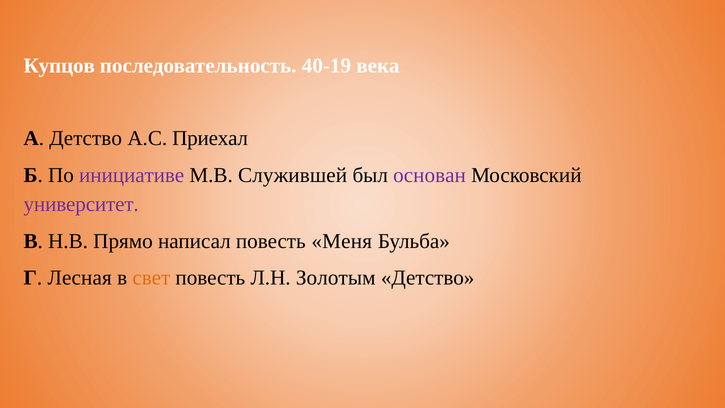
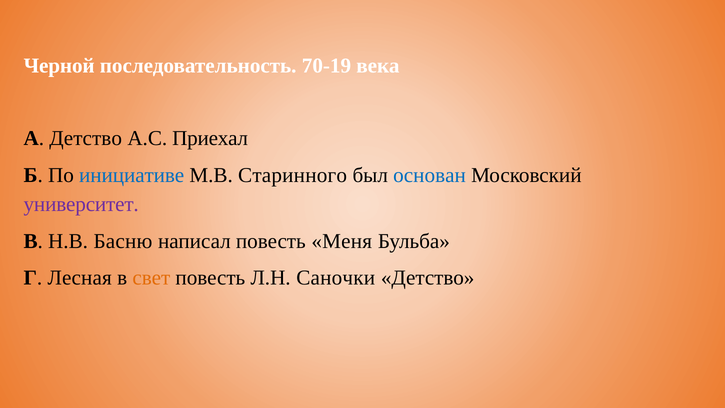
Купцов: Купцов -> Черной
40-19: 40-19 -> 70-19
инициативе colour: purple -> blue
Служившей: Служившей -> Старинного
основан colour: purple -> blue
Прямо: Прямо -> Басню
Золотым: Золотым -> Саночки
